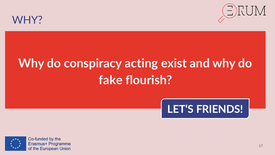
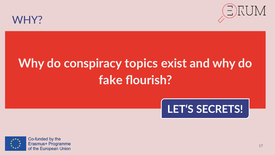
acting: acting -> topics
FRIENDS: FRIENDS -> SECRETS
